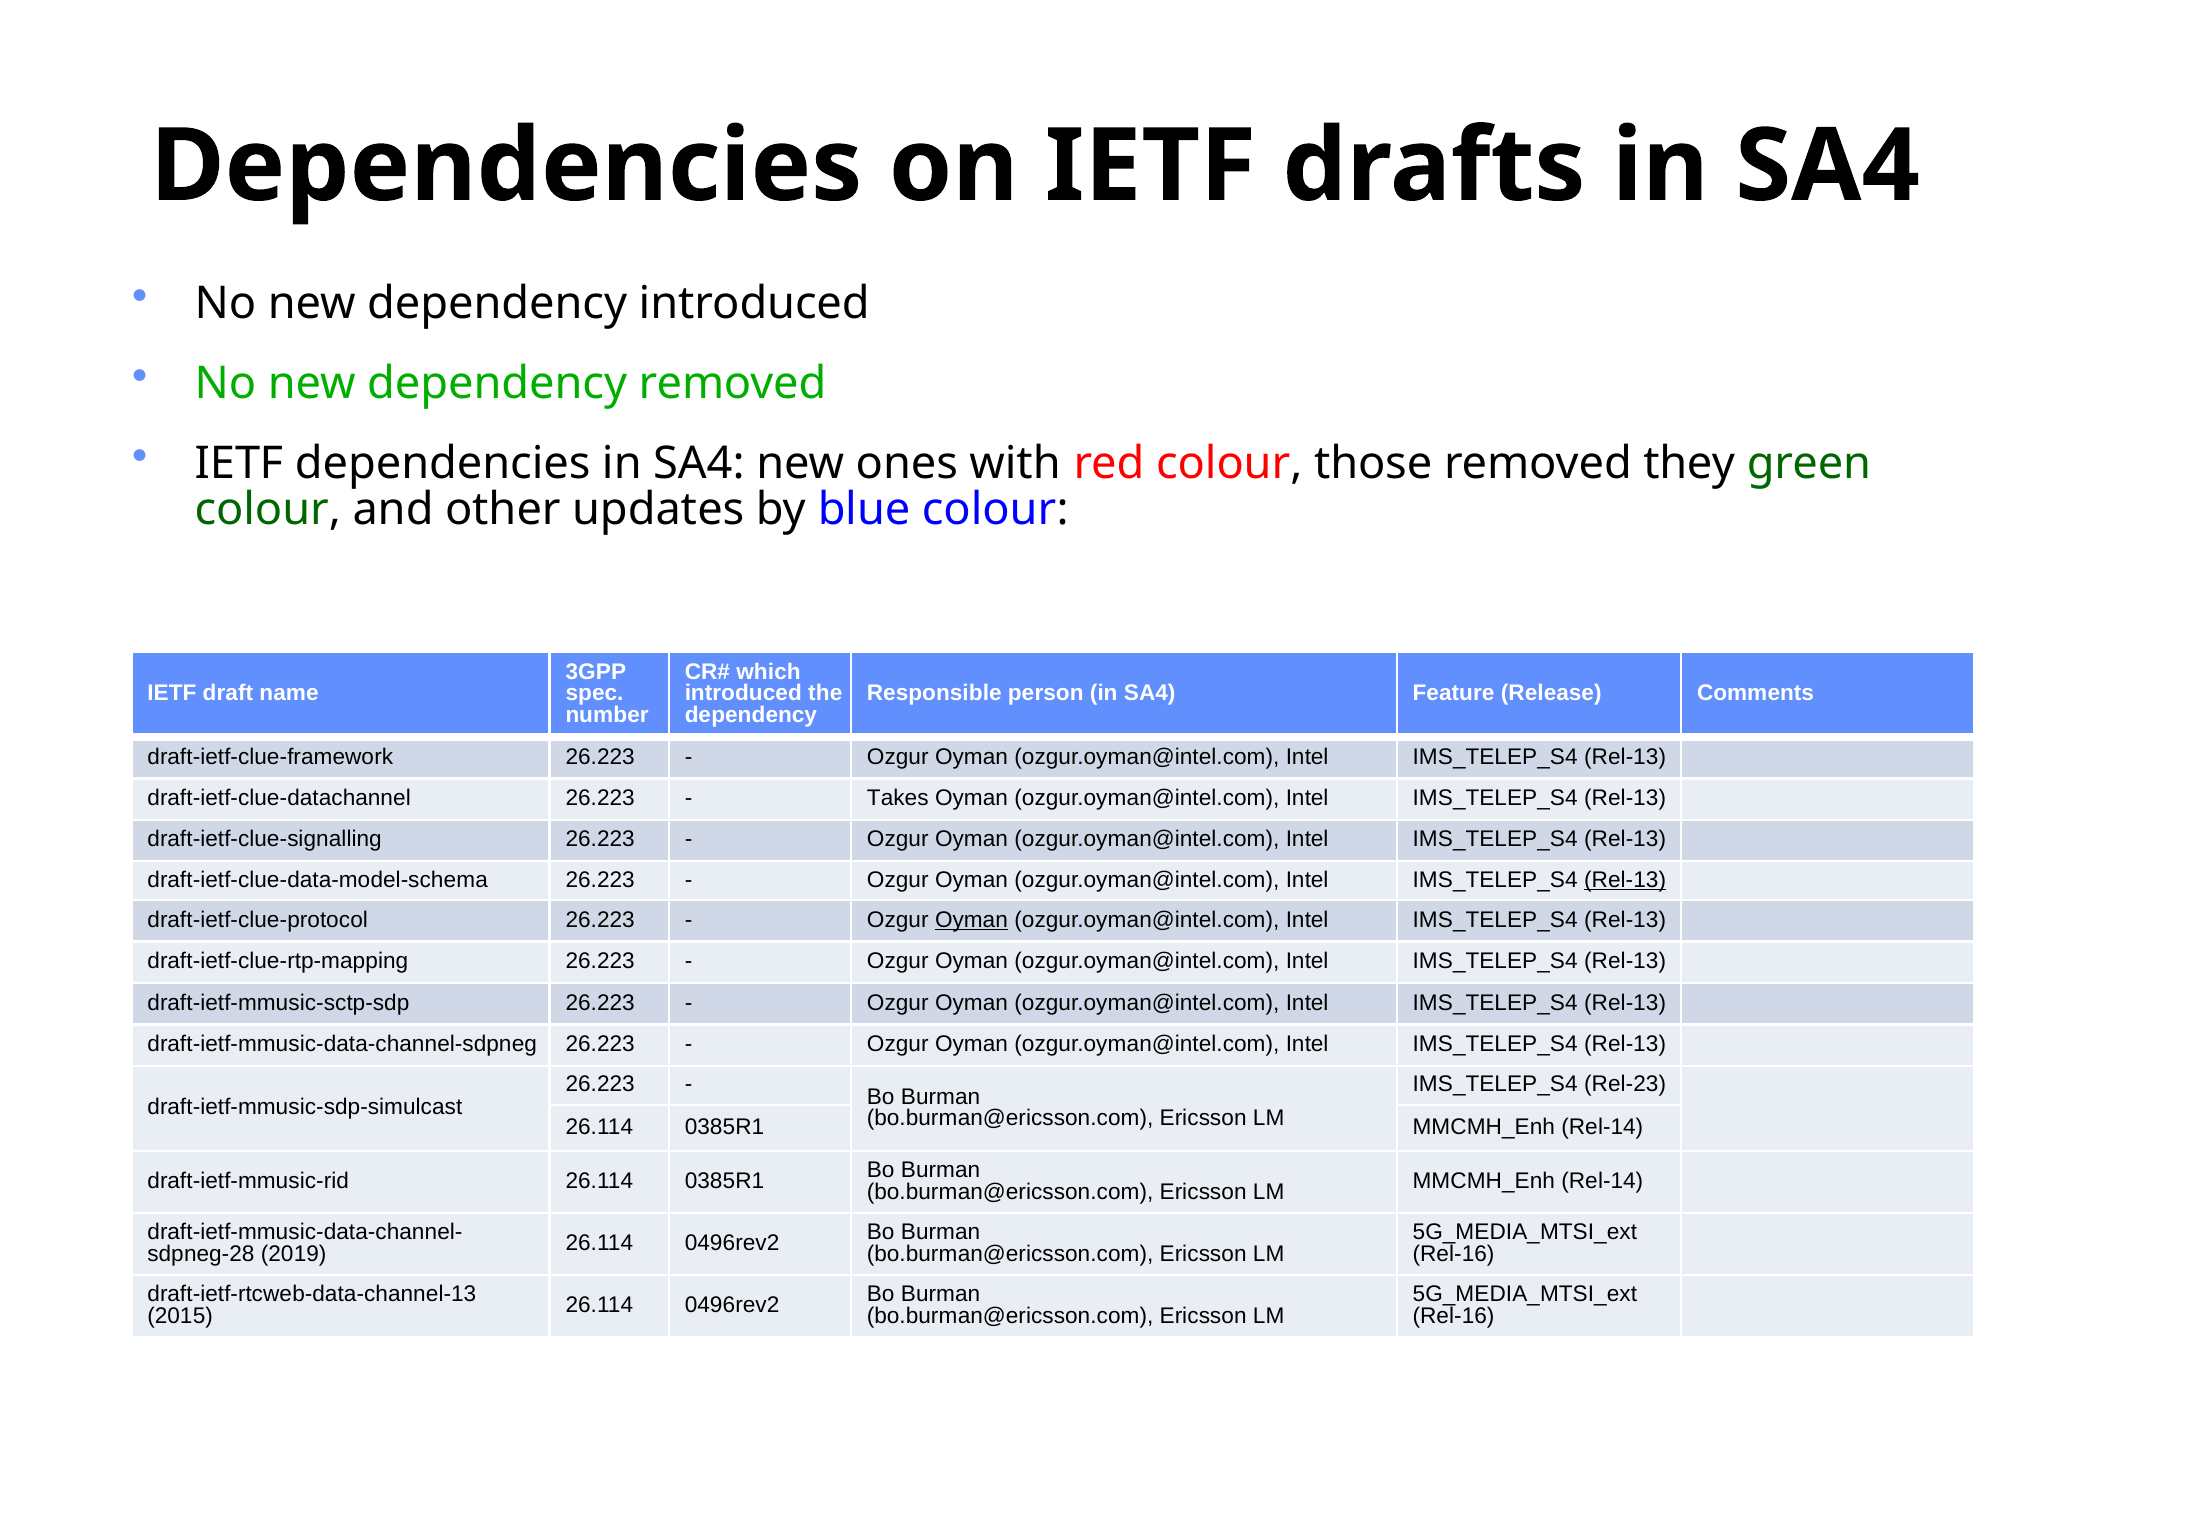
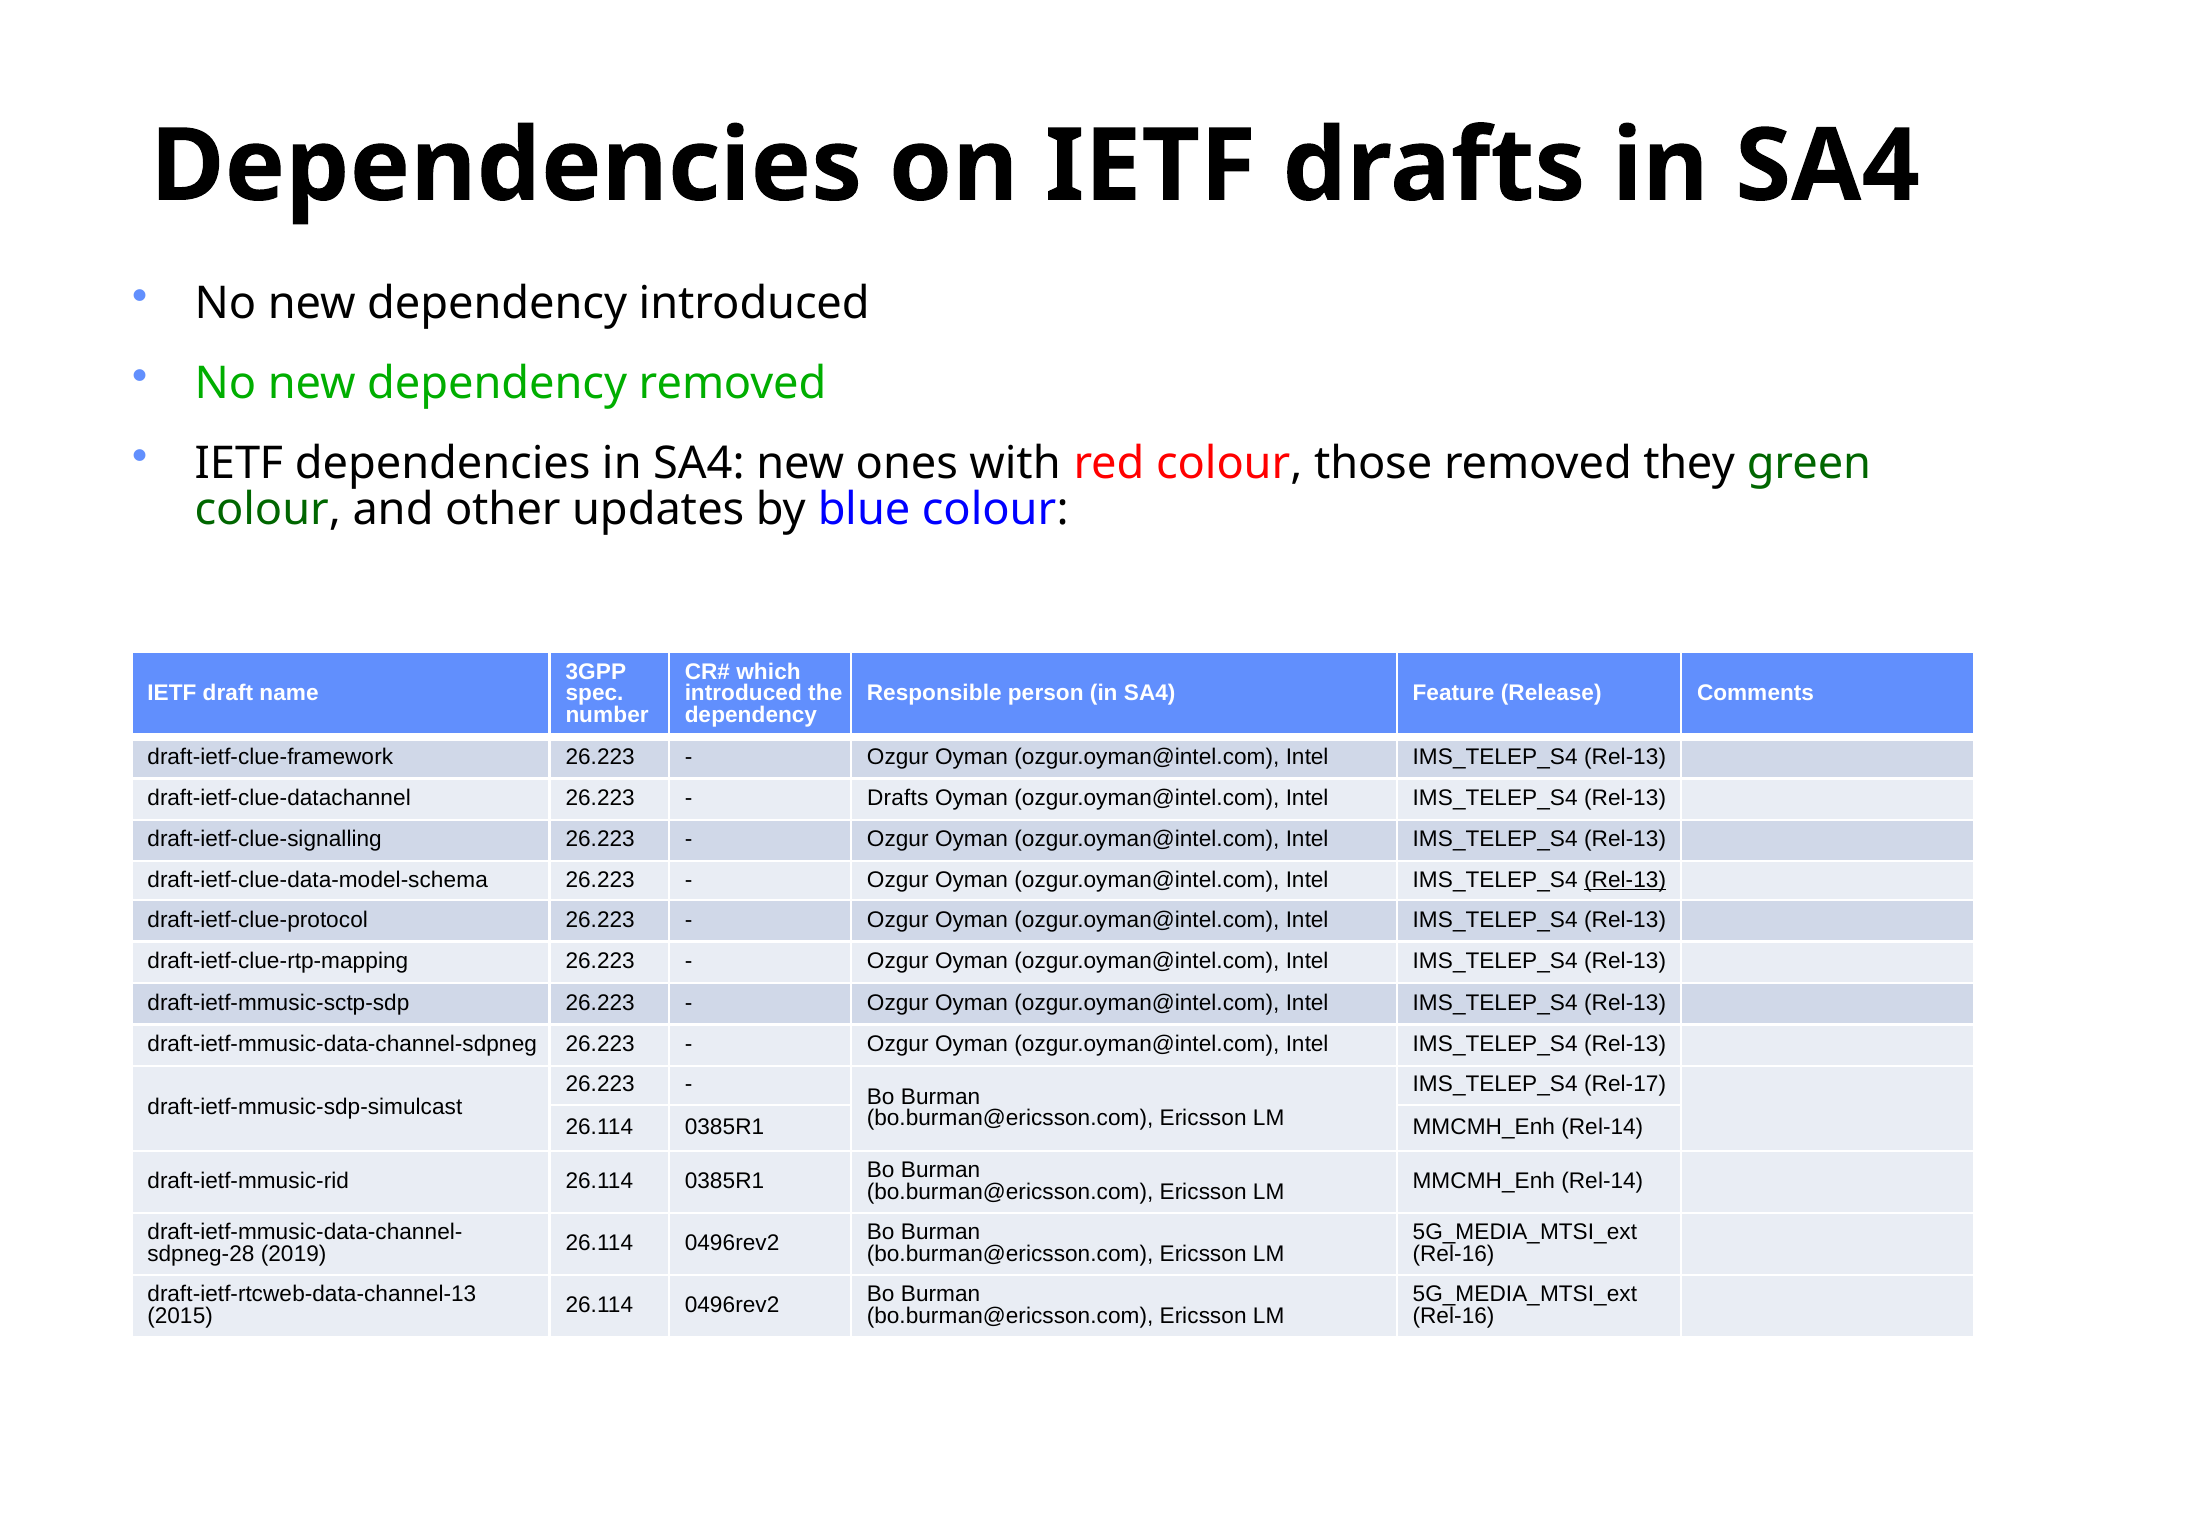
Takes at (898, 798): Takes -> Drafts
Oyman at (971, 920) underline: present -> none
Rel-23: Rel-23 -> Rel-17
